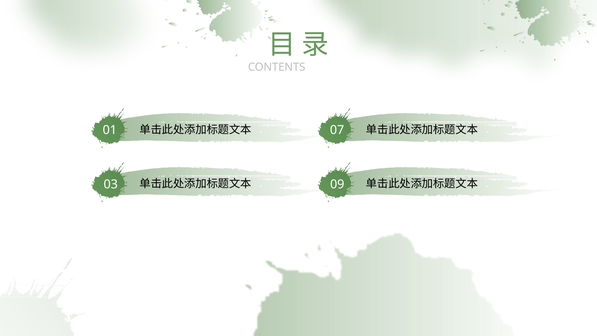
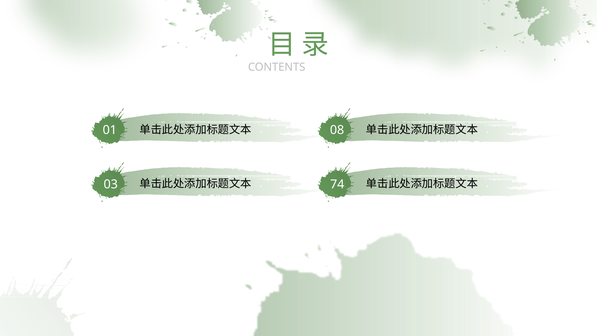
07: 07 -> 08
09: 09 -> 74
